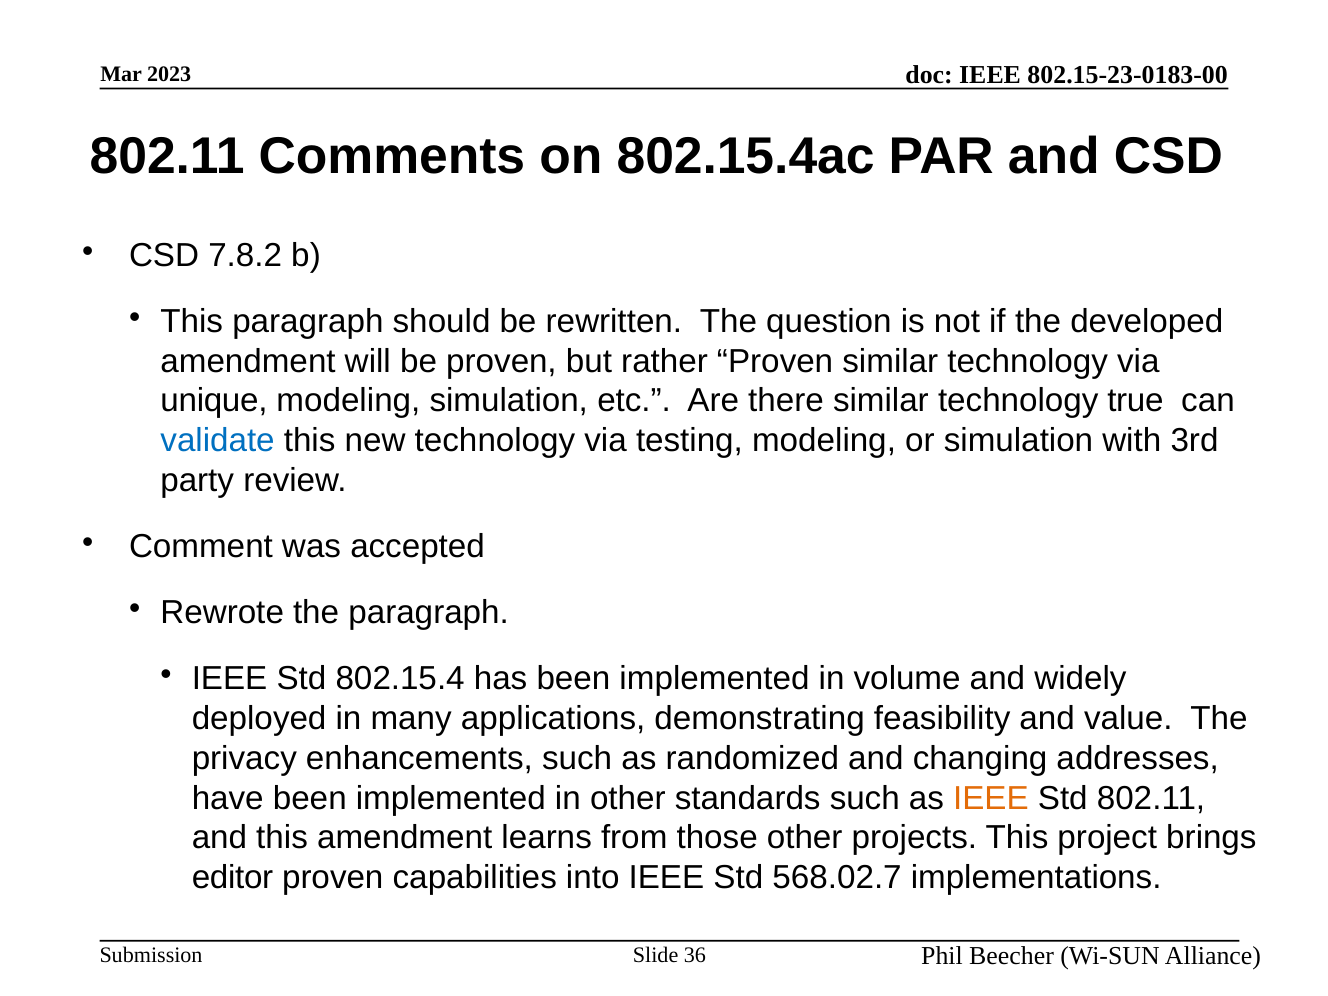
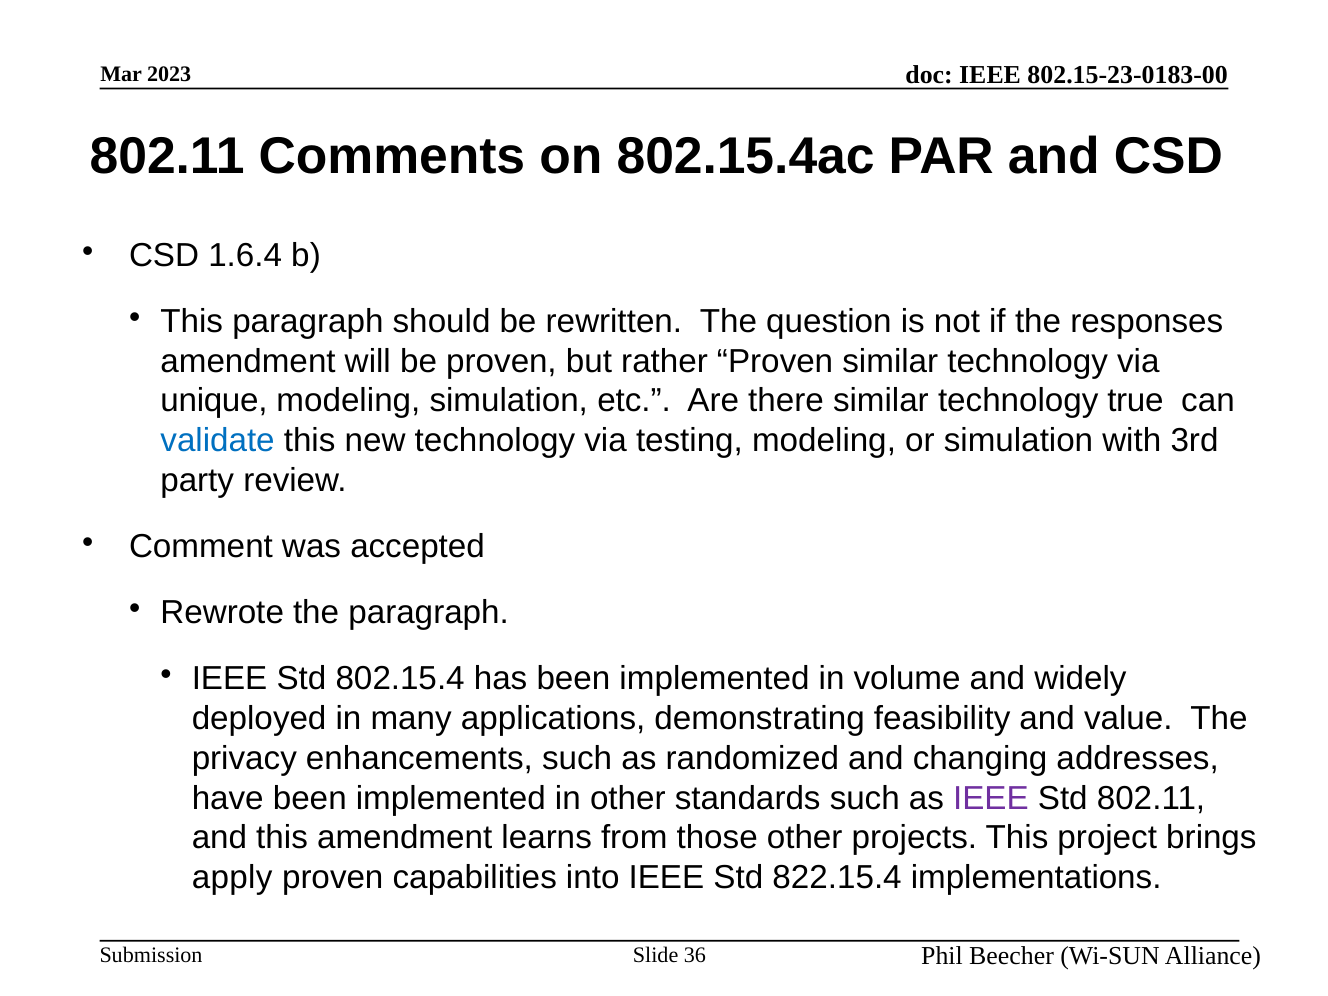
7.8.2: 7.8.2 -> 1.6.4
developed: developed -> responses
IEEE at (991, 798) colour: orange -> purple
editor: editor -> apply
568.02.7: 568.02.7 -> 822.15.4
